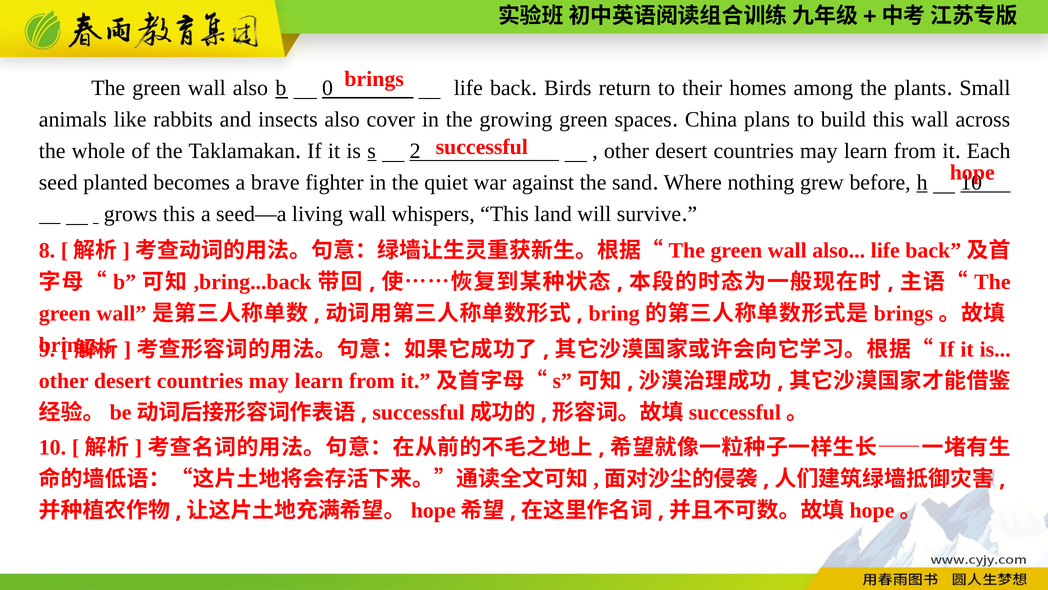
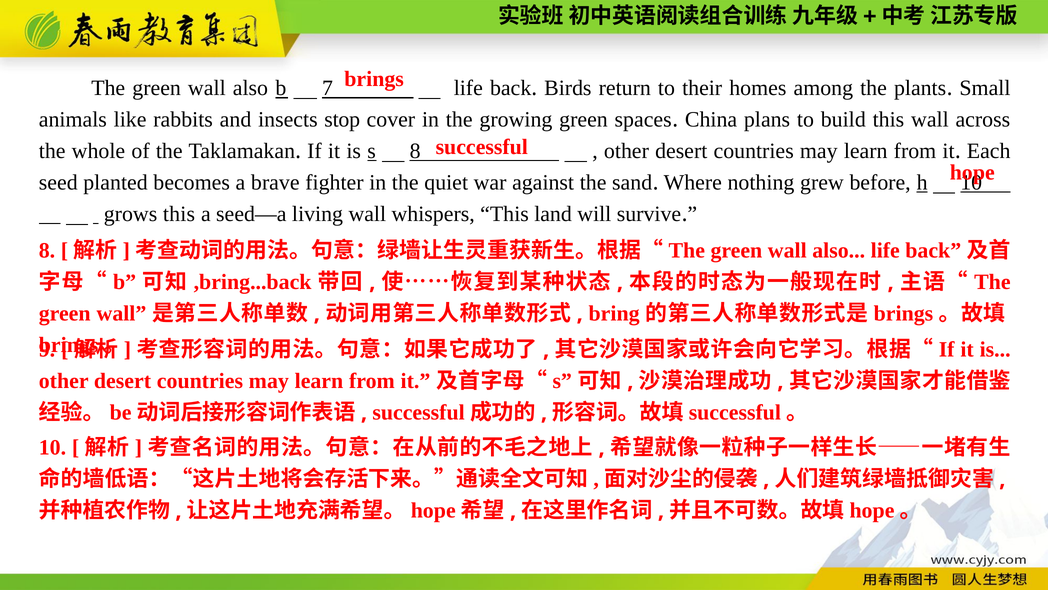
0: 0 -> 7
insects also: also -> stop
s 2: 2 -> 8
